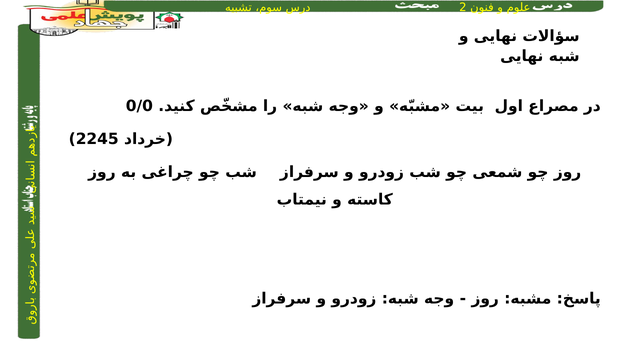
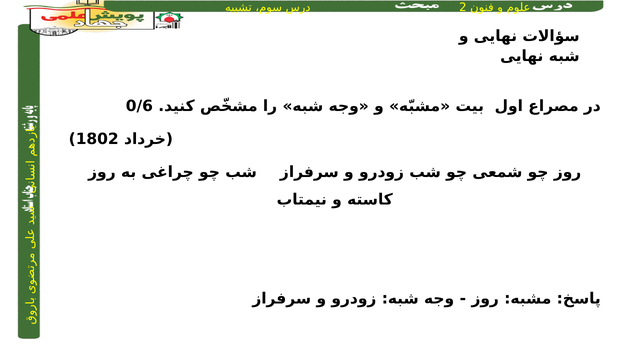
0/0: 0/0 -> 0/6
2245: 2245 -> 1802
